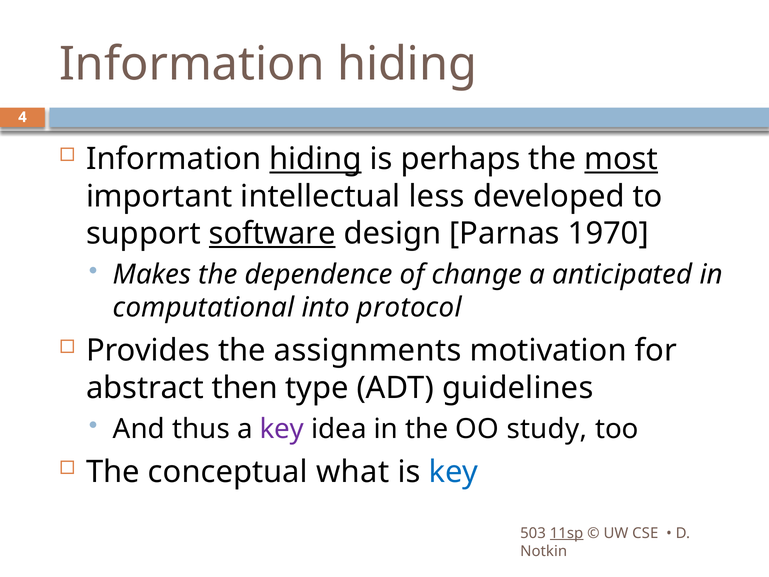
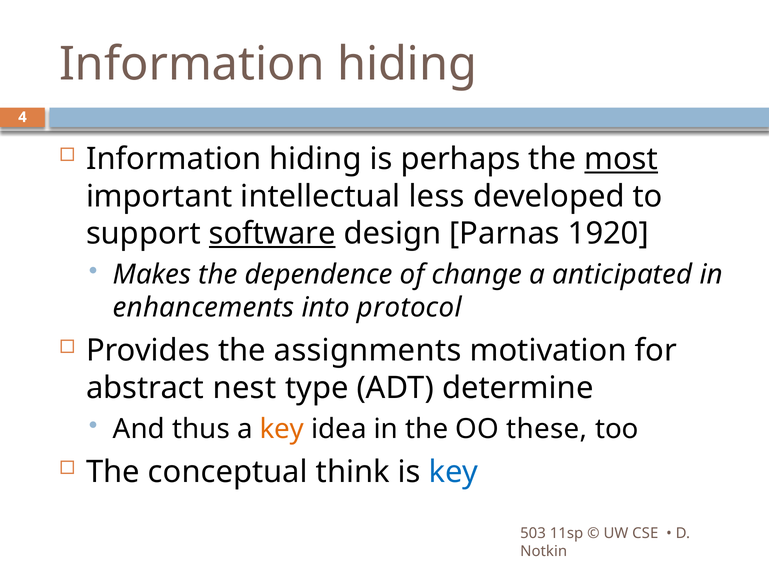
hiding at (315, 159) underline: present -> none
1970: 1970 -> 1920
computational: computational -> enhancements
then: then -> nest
guidelines: guidelines -> determine
key at (282, 429) colour: purple -> orange
study: study -> these
what: what -> think
11sp underline: present -> none
